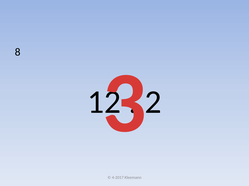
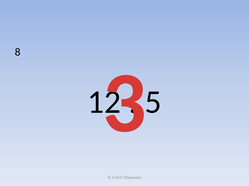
2: 2 -> 5
